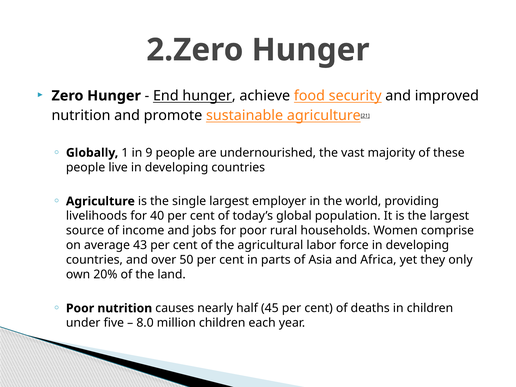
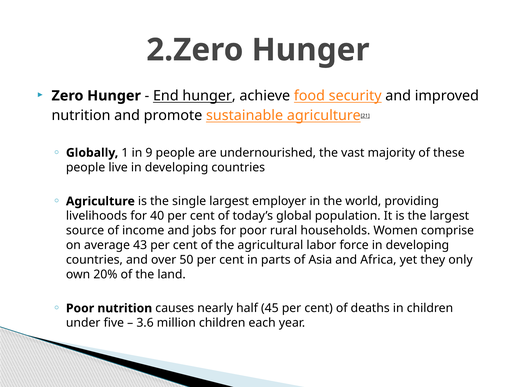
8.0: 8.0 -> 3.6
